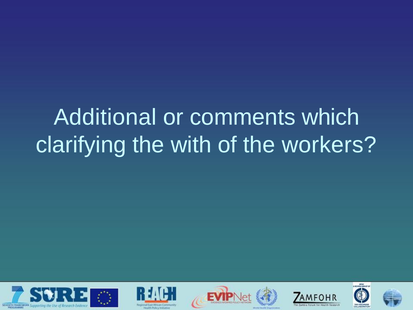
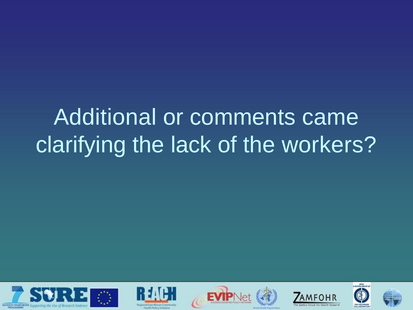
which: which -> came
with: with -> lack
